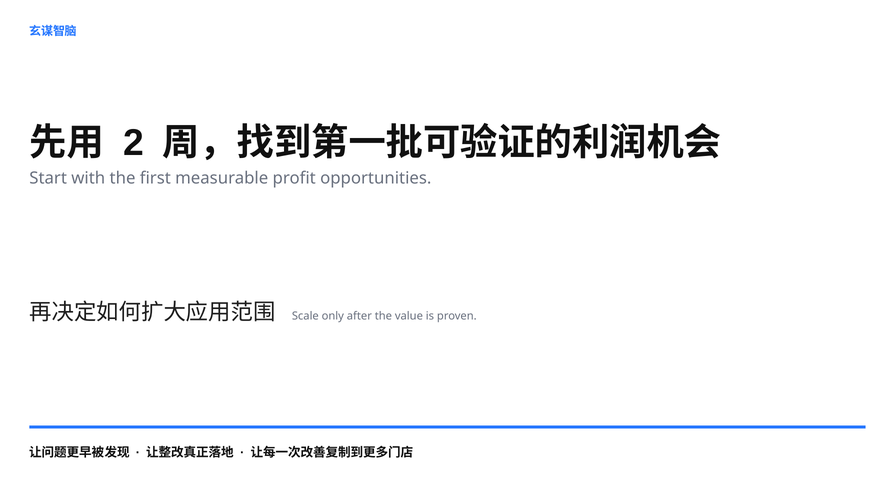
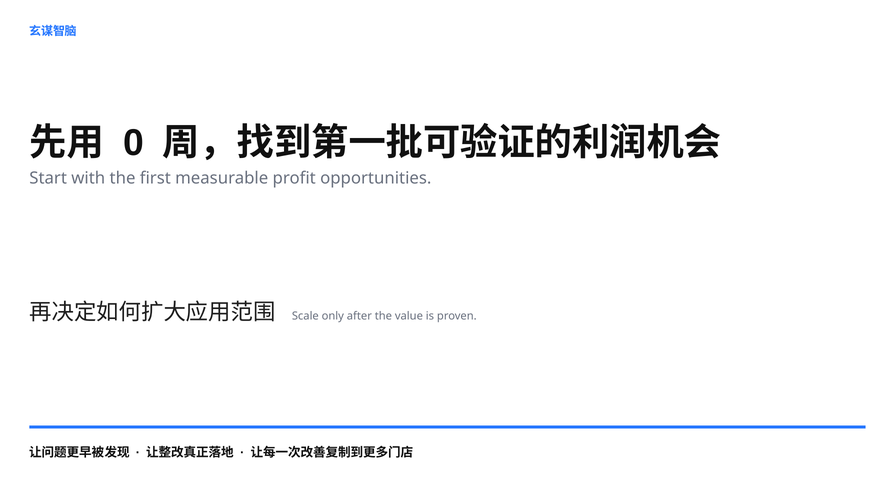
2: 2 -> 0
